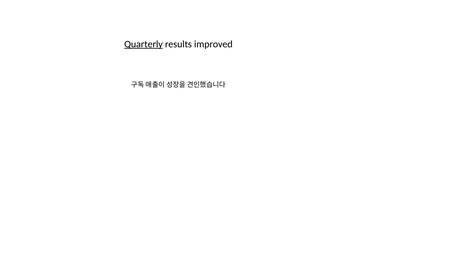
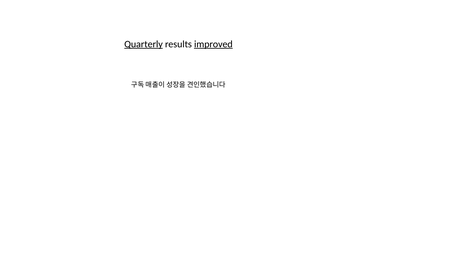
improved underline: none -> present
